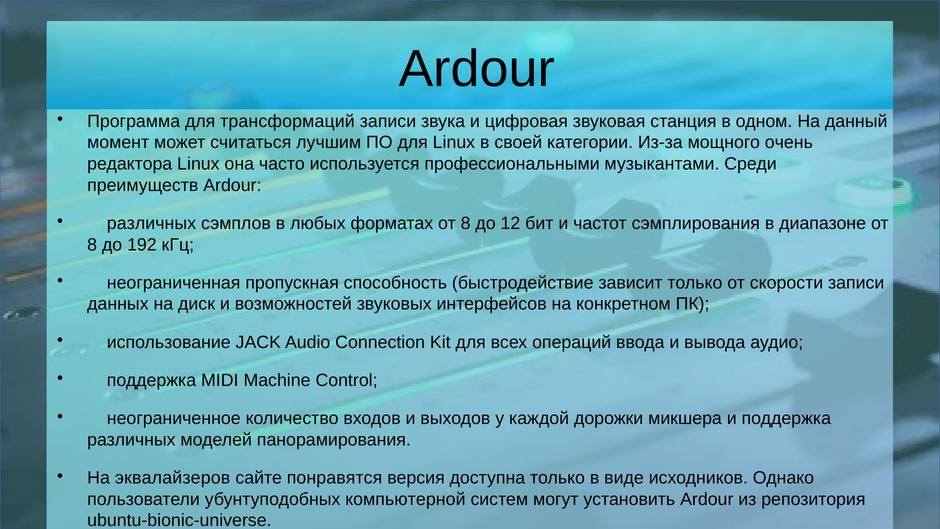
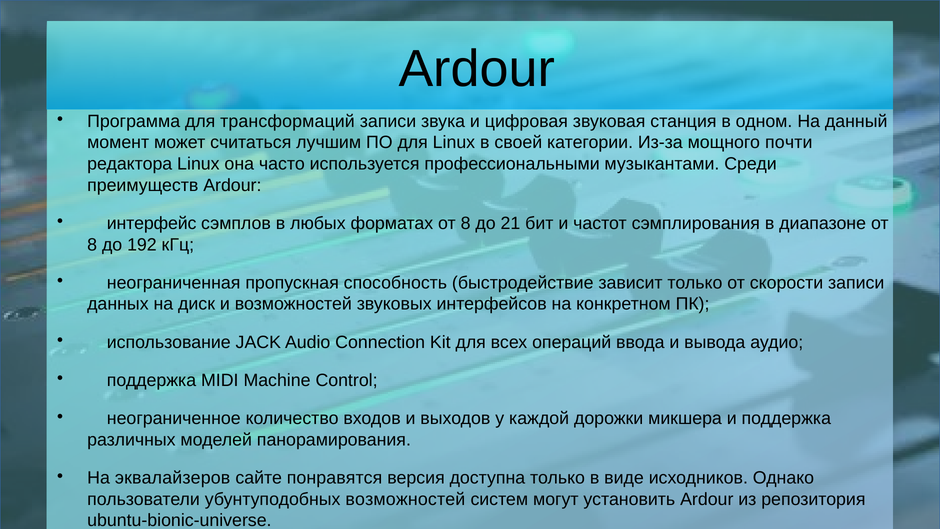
очень: очень -> почти
различных at (152, 223): различных -> интерфейс
12: 12 -> 21
убунтуподобных компьютерной: компьютерной -> возможностей
